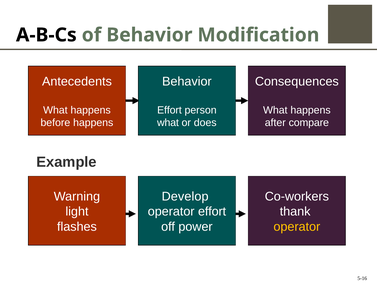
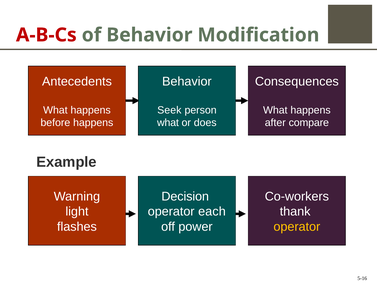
A-B-Cs colour: black -> red
Effort at (169, 110): Effort -> Seek
Develop: Develop -> Decision
operator effort: effort -> each
